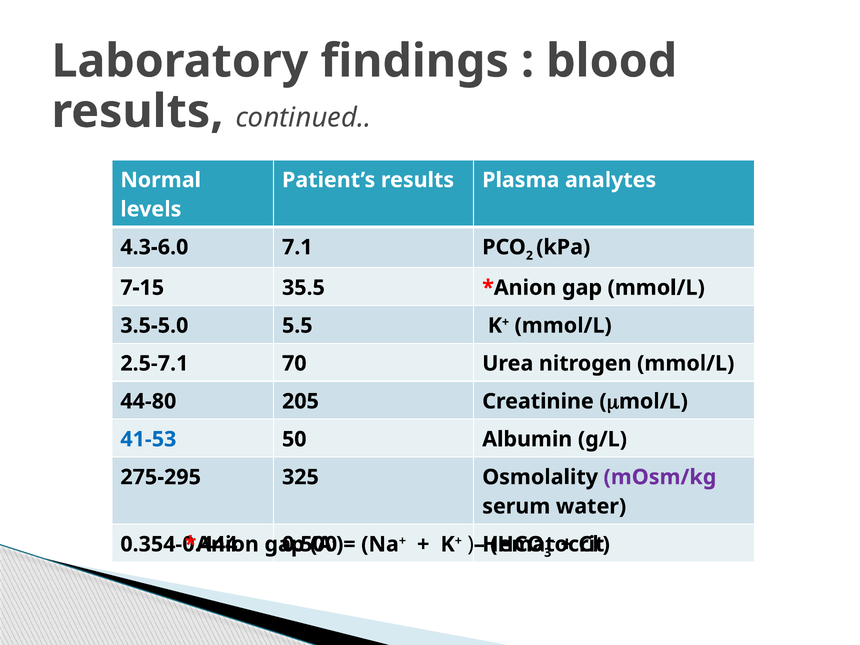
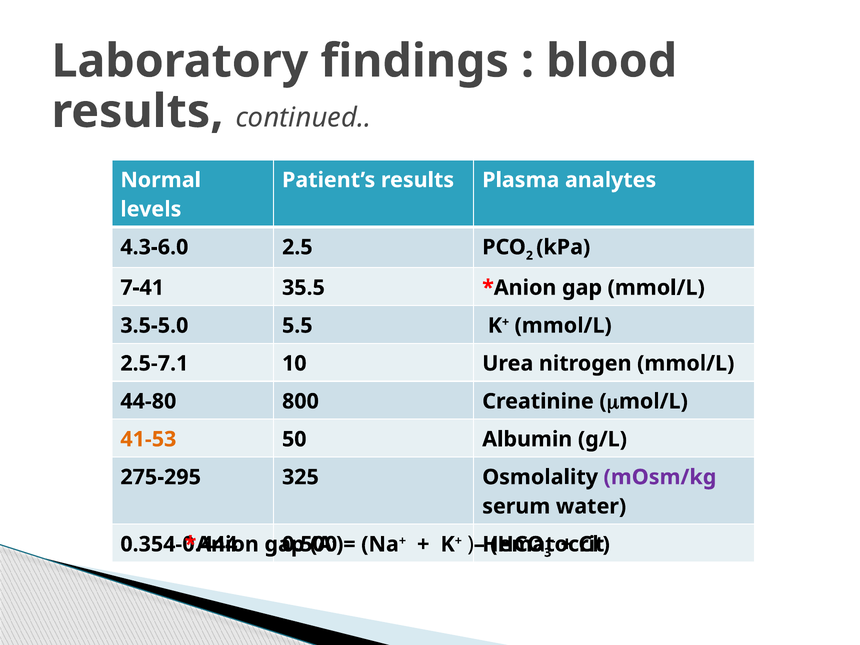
7.1: 7.1 -> 2.5
7-15: 7-15 -> 7-41
70: 70 -> 10
205: 205 -> 800
41-53 colour: blue -> orange
